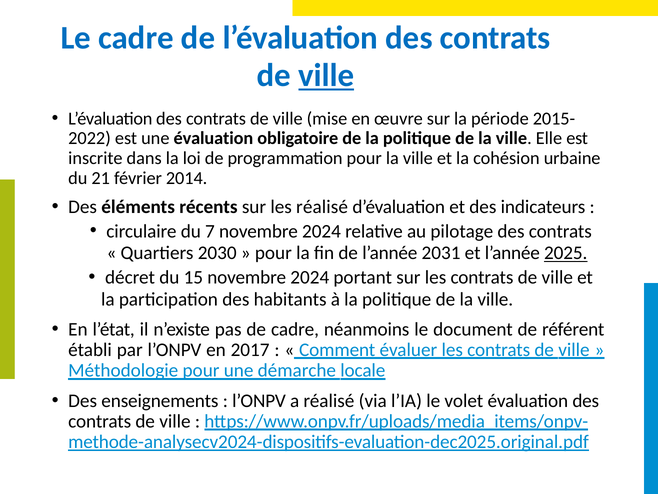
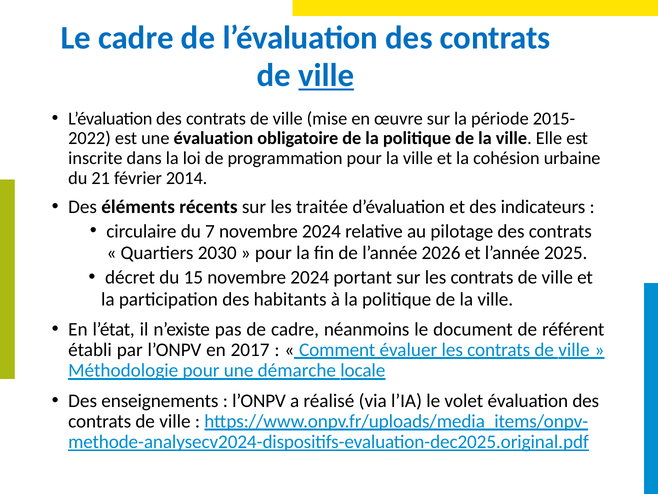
les réalisé: réalisé -> traitée
2031: 2031 -> 2026
2025 underline: present -> none
